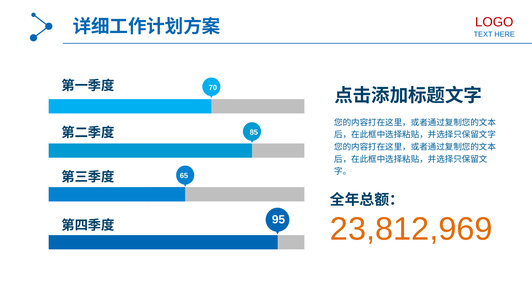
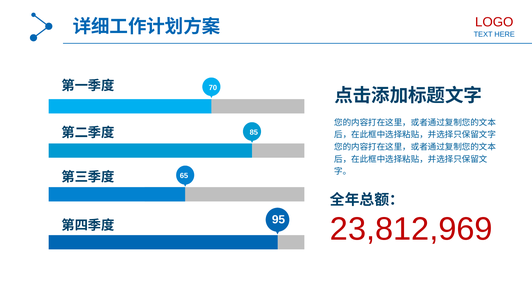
23,812,969 colour: orange -> red
